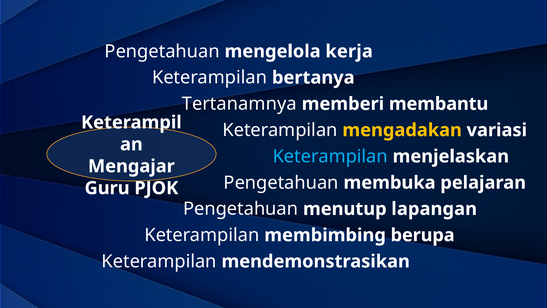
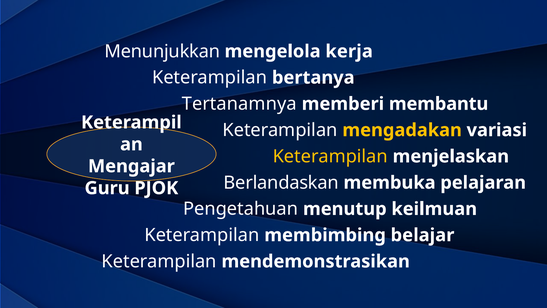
Pengetahuan at (162, 51): Pengetahuan -> Menunjukkan
Keterampilan at (330, 156) colour: light blue -> yellow
Pengetahuan at (281, 183): Pengetahuan -> Berlandaskan
lapangan: lapangan -> keilmuan
berupa: berupa -> belajar
